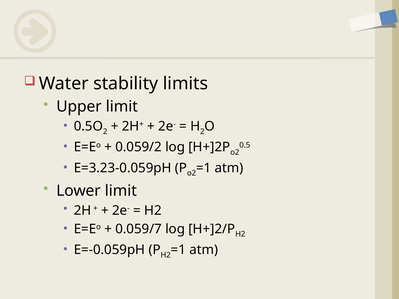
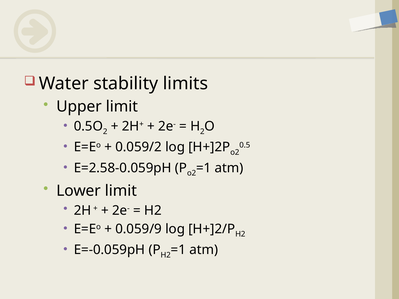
E=3.23-0.059pH: E=3.23-0.059pH -> E=2.58-0.059pH
0.059/7: 0.059/7 -> 0.059/9
